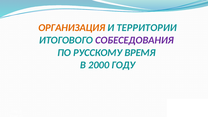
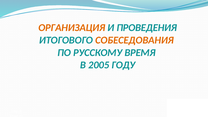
ТЕРРИТОРИИ: ТЕРРИТОРИИ -> ПРОВЕДЕНИЯ
СОБЕСЕДОВАНИЯ colour: purple -> orange
2000: 2000 -> 2005
